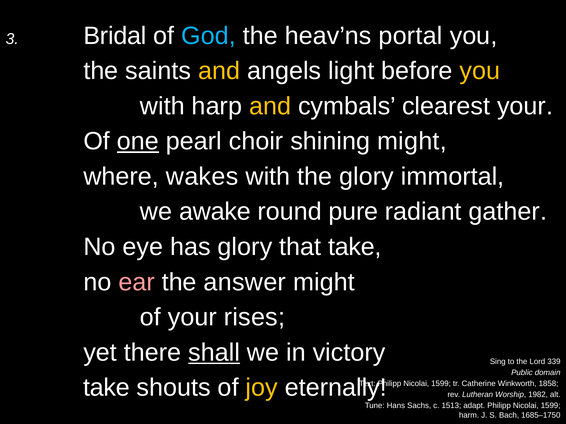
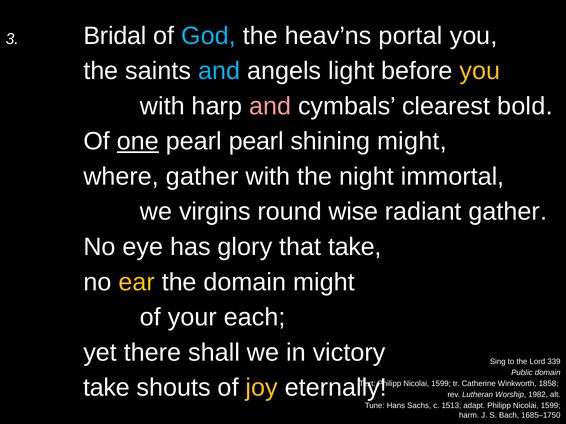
and at (219, 71) colour: yellow -> light blue
and at (270, 106) colour: yellow -> pink
clearest your: your -> bold
pearl choir: choir -> pearl
where wakes: wakes -> gather
the glory: glory -> night
awake: awake -> virgins
pure: pure -> wise
ear colour: pink -> yellow
the answer: answer -> domain
rises: rises -> each
shall underline: present -> none
